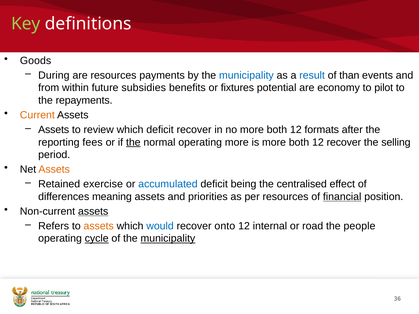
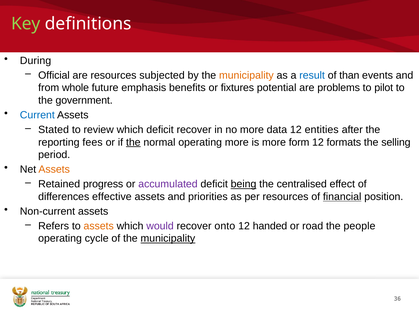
Goods: Goods -> During
During: During -> Official
payments: payments -> subjected
municipality at (246, 75) colour: blue -> orange
within: within -> whole
subsidies: subsidies -> emphasis
economy: economy -> problems
repayments: repayments -> government
Current colour: orange -> blue
Assets at (54, 130): Assets -> Stated
no more both: both -> data
formats: formats -> entities
is more both: both -> form
12 recover: recover -> formats
exercise: exercise -> progress
accumulated colour: blue -> purple
being underline: none -> present
meaning: meaning -> effective
assets at (93, 211) underline: present -> none
would colour: blue -> purple
internal: internal -> handed
cycle underline: present -> none
